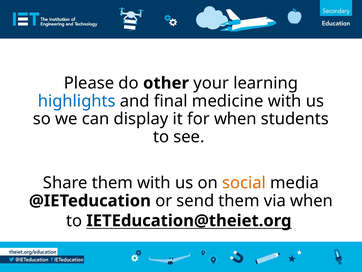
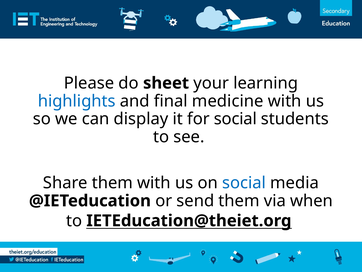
other: other -> sheet
for when: when -> social
social at (244, 183) colour: orange -> blue
